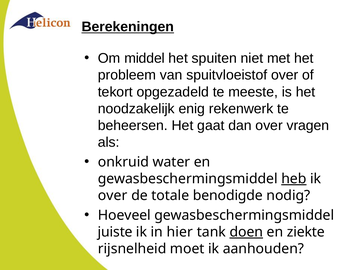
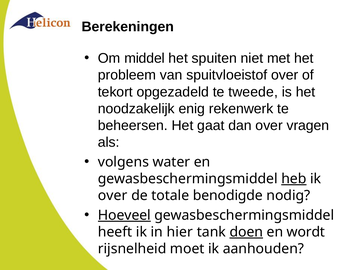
Berekeningen underline: present -> none
meeste: meeste -> tweede
onkruid: onkruid -> volgens
Hoeveel underline: none -> present
juiste: juiste -> heeft
ziekte: ziekte -> wordt
